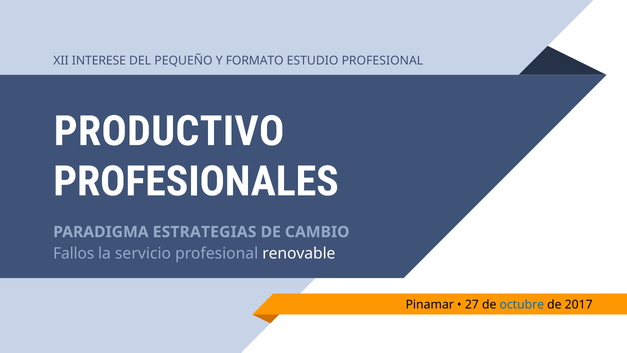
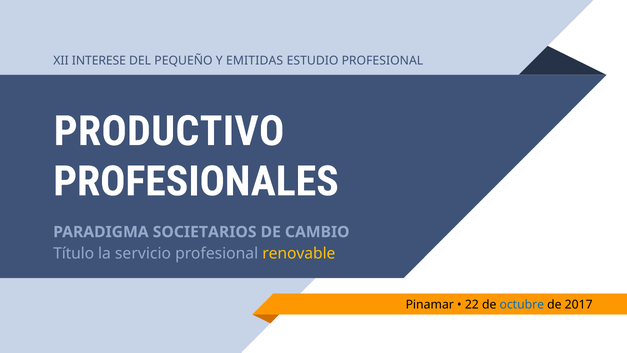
FORMATO: FORMATO -> EMITIDAS
ESTRATEGIAS: ESTRATEGIAS -> SOCIETARIOS
Fallos: Fallos -> Título
renovable colour: white -> yellow
27: 27 -> 22
